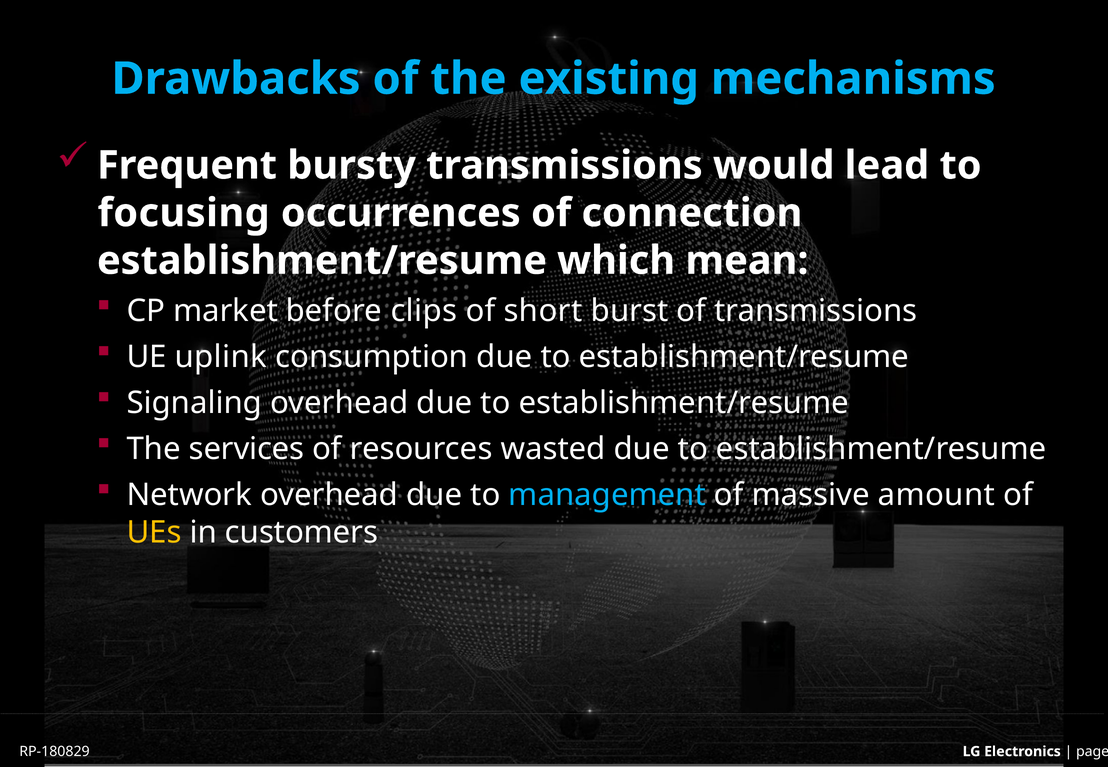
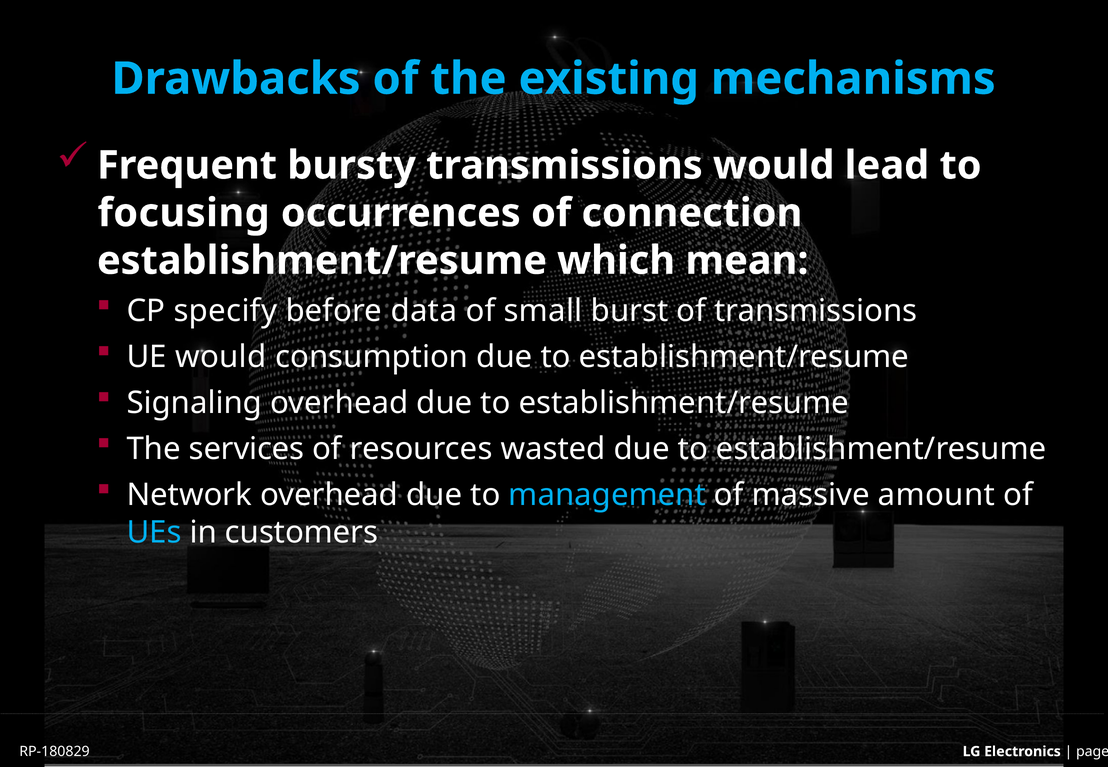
market: market -> specify
clips: clips -> data
short: short -> small
UE uplink: uplink -> would
UEs colour: yellow -> light blue
